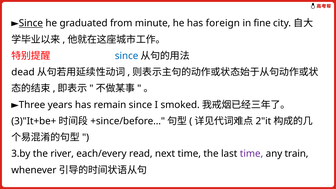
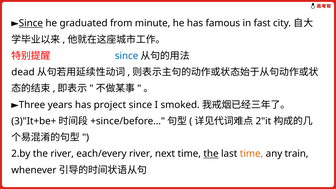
foreign: foreign -> famous
fine: fine -> fast
remain: remain -> project
3.by: 3.by -> 2.by
each/every read: read -> river
the at (211, 154) underline: none -> present
time at (252, 154) colour: purple -> orange
